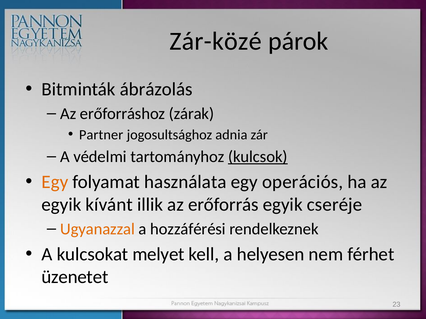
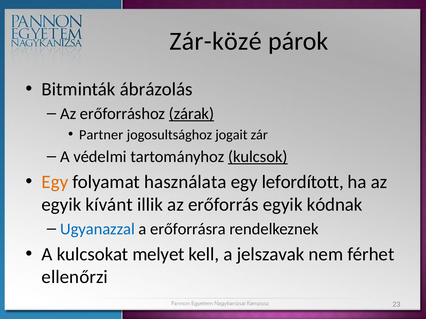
zárak underline: none -> present
adnia: adnia -> jogait
operációs: operációs -> lefordított
cseréje: cseréje -> kódnak
Ugyanazzal colour: orange -> blue
hozzáférési: hozzáférési -> erőforrásra
helyesen: helyesen -> jelszavak
üzenetet: üzenetet -> ellenőrzi
